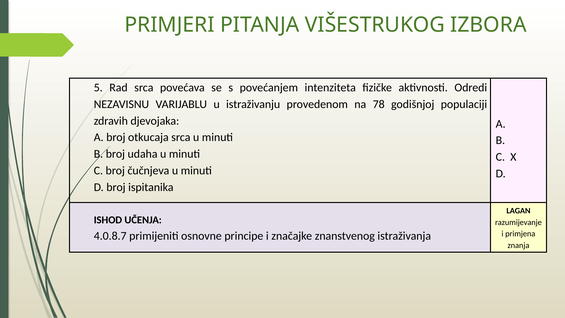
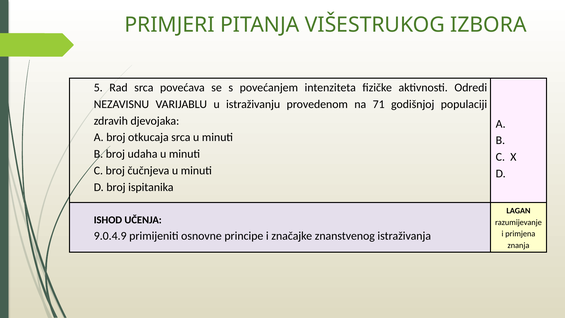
78: 78 -> 71
4.0.8.7: 4.0.8.7 -> 9.0.4.9
